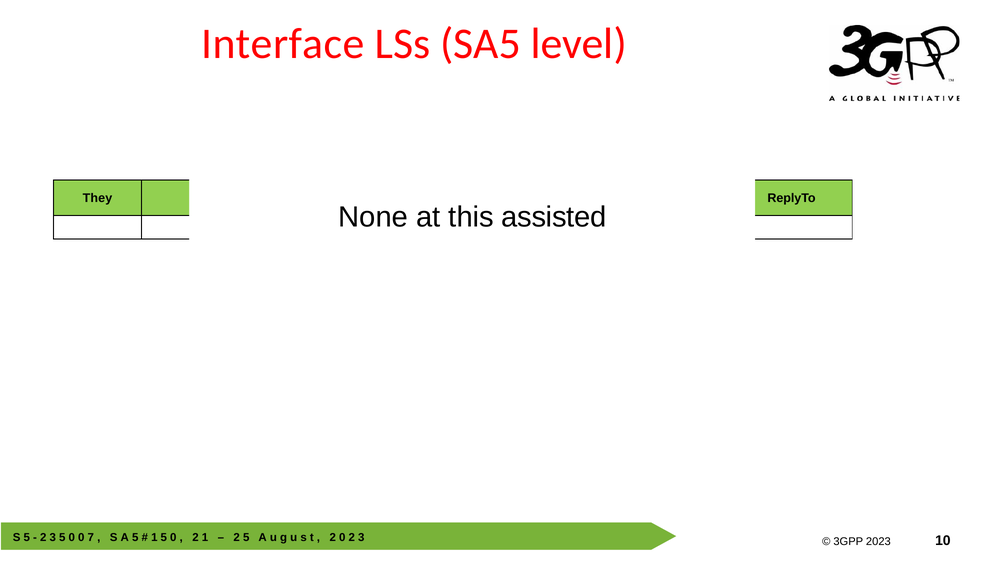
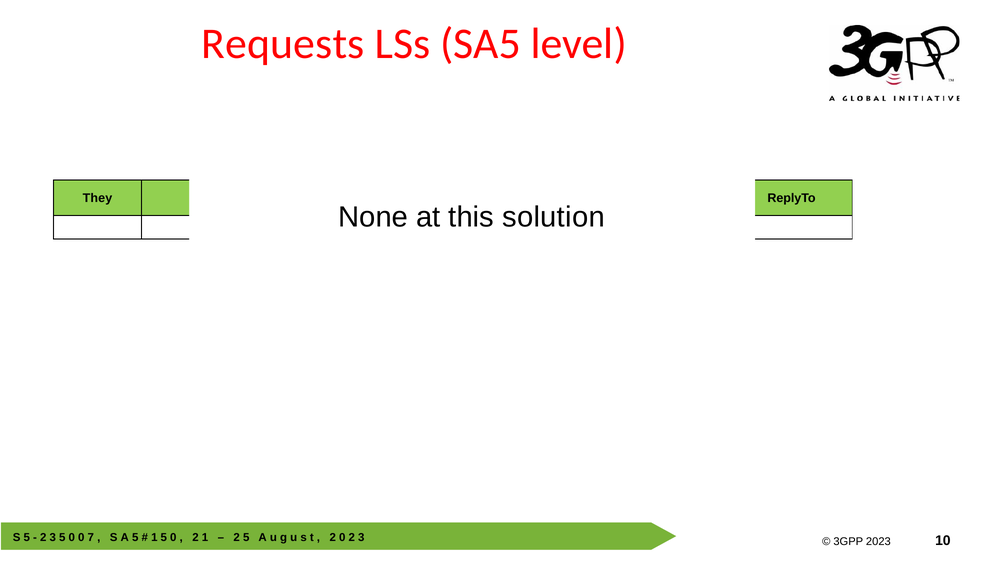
Interface: Interface -> Requests
assisted: assisted -> solution
